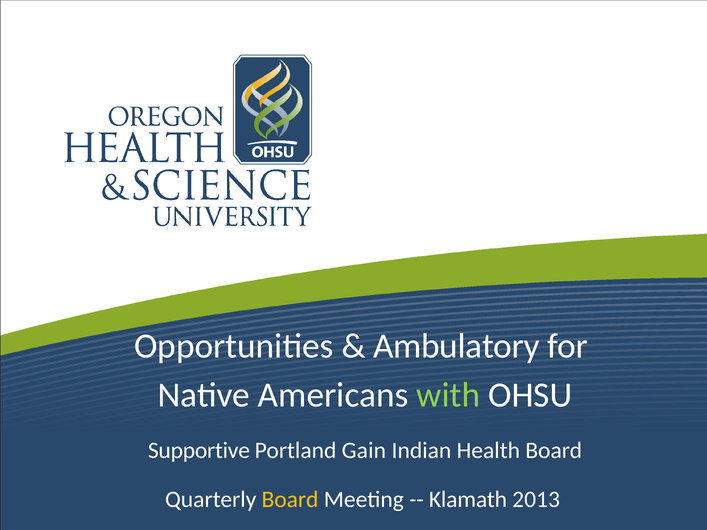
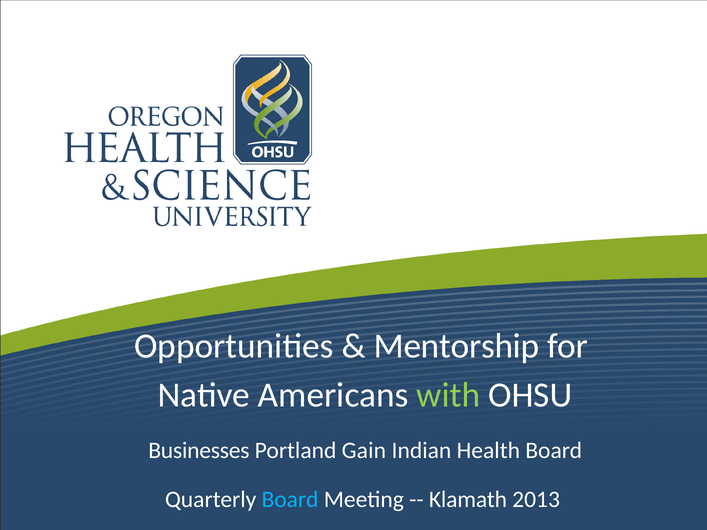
Ambulatory: Ambulatory -> Mentorship
Supportive: Supportive -> Businesses
Board at (290, 500) colour: yellow -> light blue
